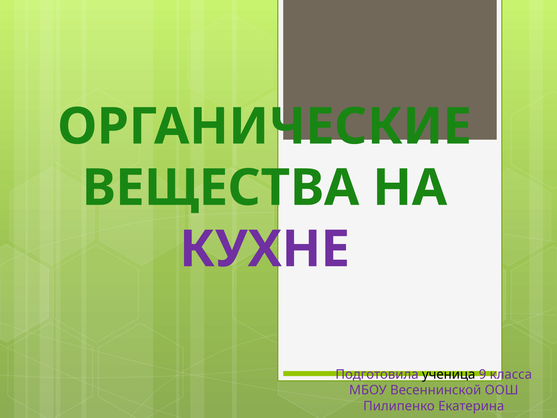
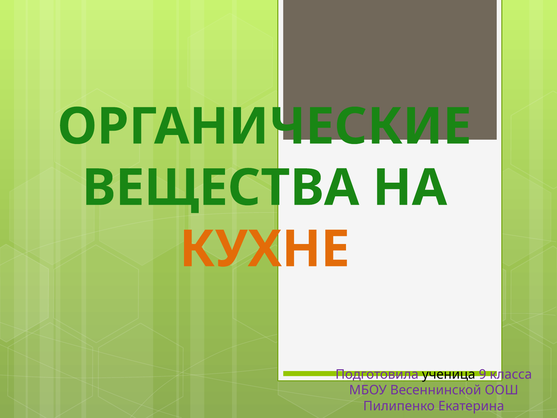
КУХНЕ colour: purple -> orange
